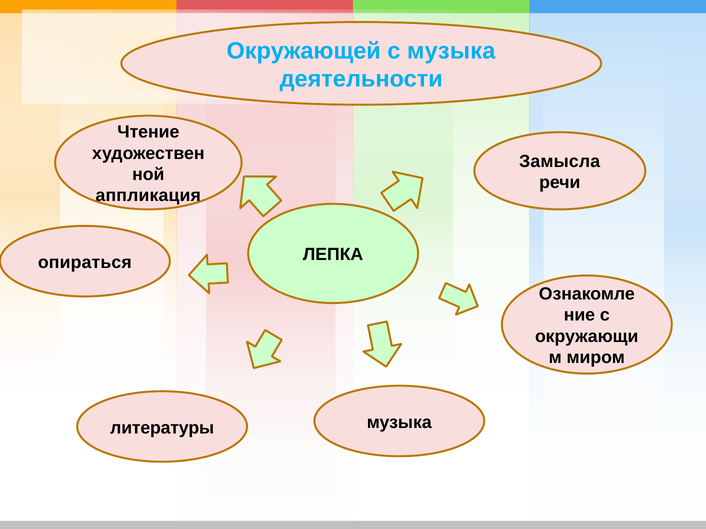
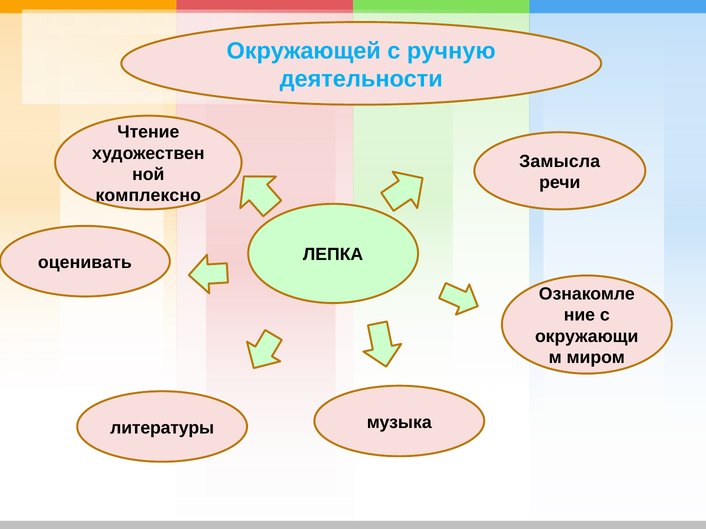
с музыка: музыка -> ручную
аппликация: аппликация -> комплексно
опираться: опираться -> оценивать
